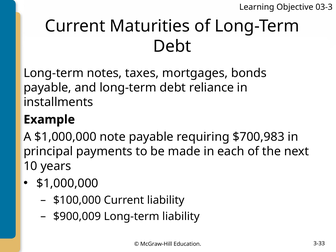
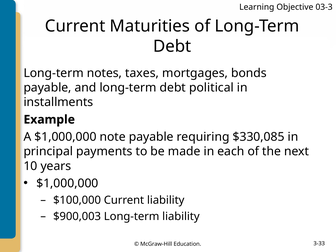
reliance: reliance -> political
$700,983: $700,983 -> $330,085
$900,009: $900,009 -> $900,003
